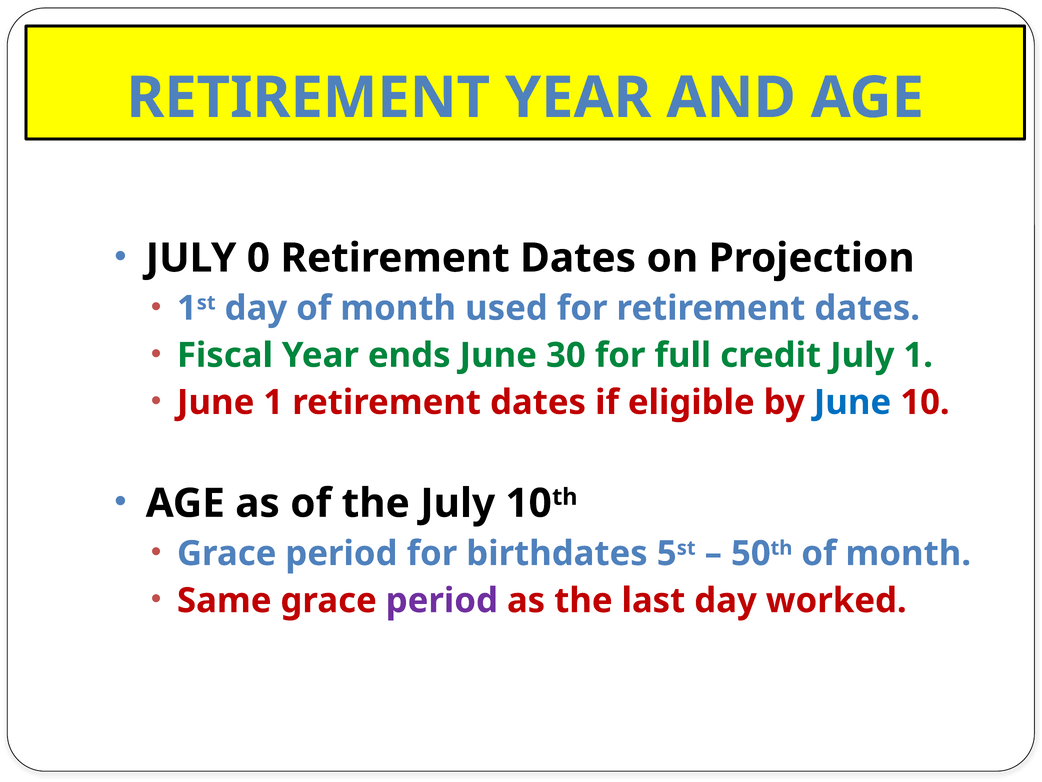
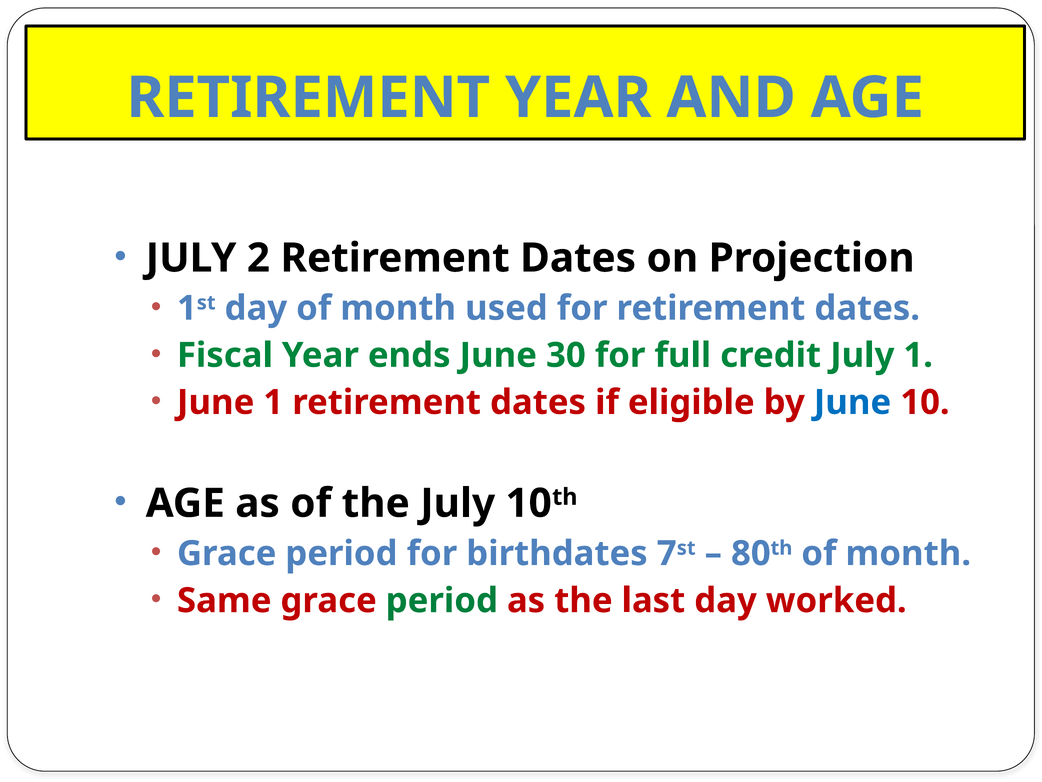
0: 0 -> 2
5: 5 -> 7
50: 50 -> 80
period at (442, 600) colour: purple -> green
